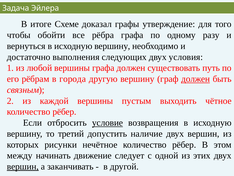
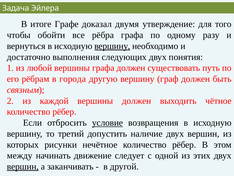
Схеме: Схеме -> Графе
графы: графы -> двумя
вершину at (112, 46) underline: none -> present
условия: условия -> понятия
должен at (196, 79) underline: present -> none
вершины пустым: пустым -> должен
